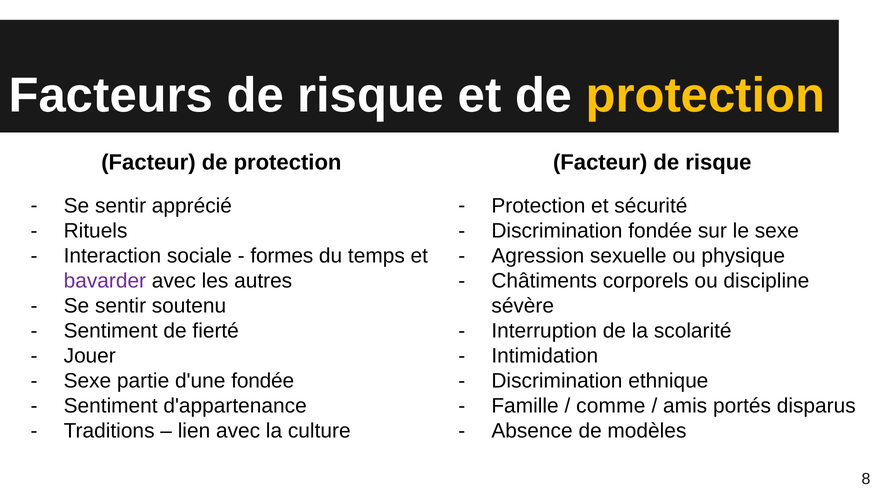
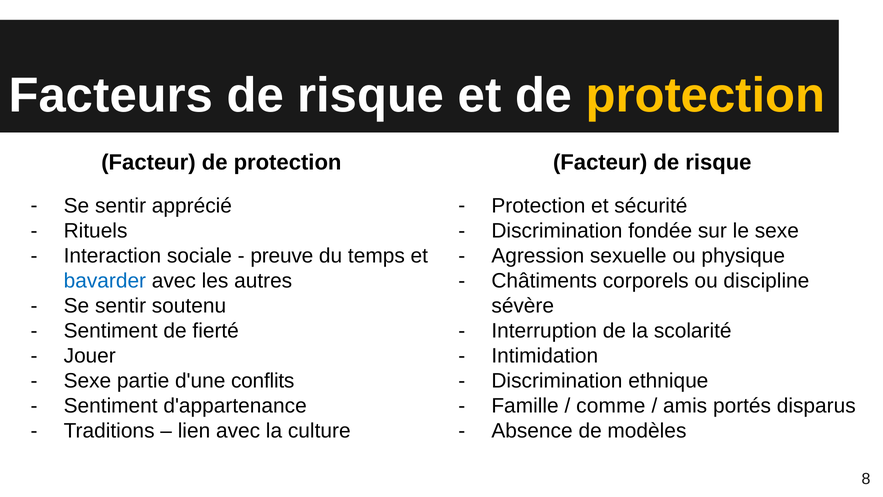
formes: formes -> preuve
bavarder colour: purple -> blue
d'une fondée: fondée -> conflits
